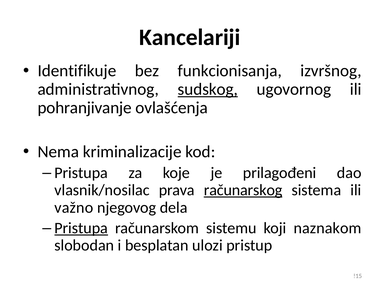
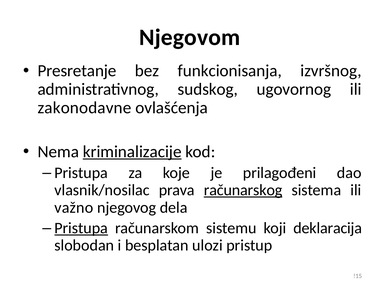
Kancelariji: Kancelariji -> Njegovom
Identifikuje: Identifikuje -> Presretanje
sudskog underline: present -> none
pohranjivanje: pohranjivanje -> zakonodavne
kriminalizacije underline: none -> present
naznakom: naznakom -> deklaracija
